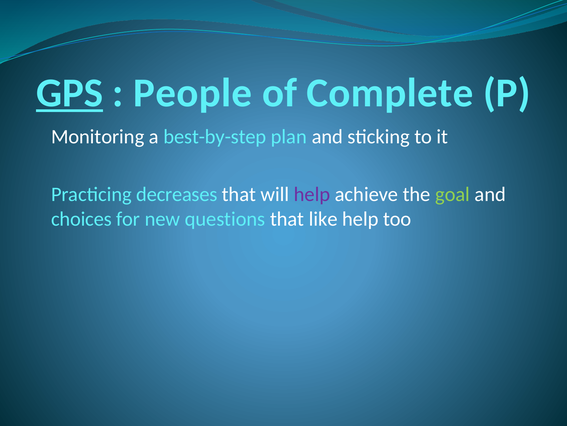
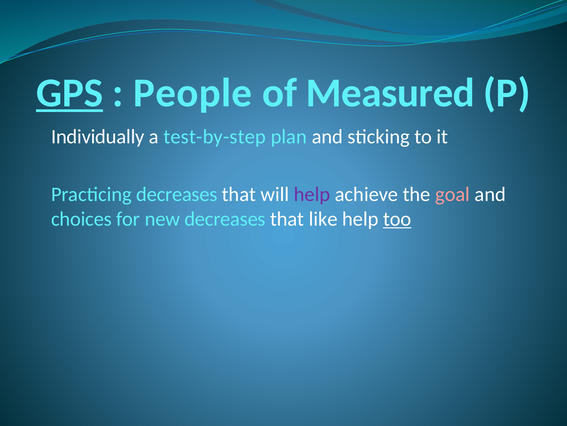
Complete: Complete -> Measured
Monitoring: Monitoring -> Individually
best-by-step: best-by-step -> test-by-step
goal colour: light green -> pink
new questions: questions -> decreases
too underline: none -> present
